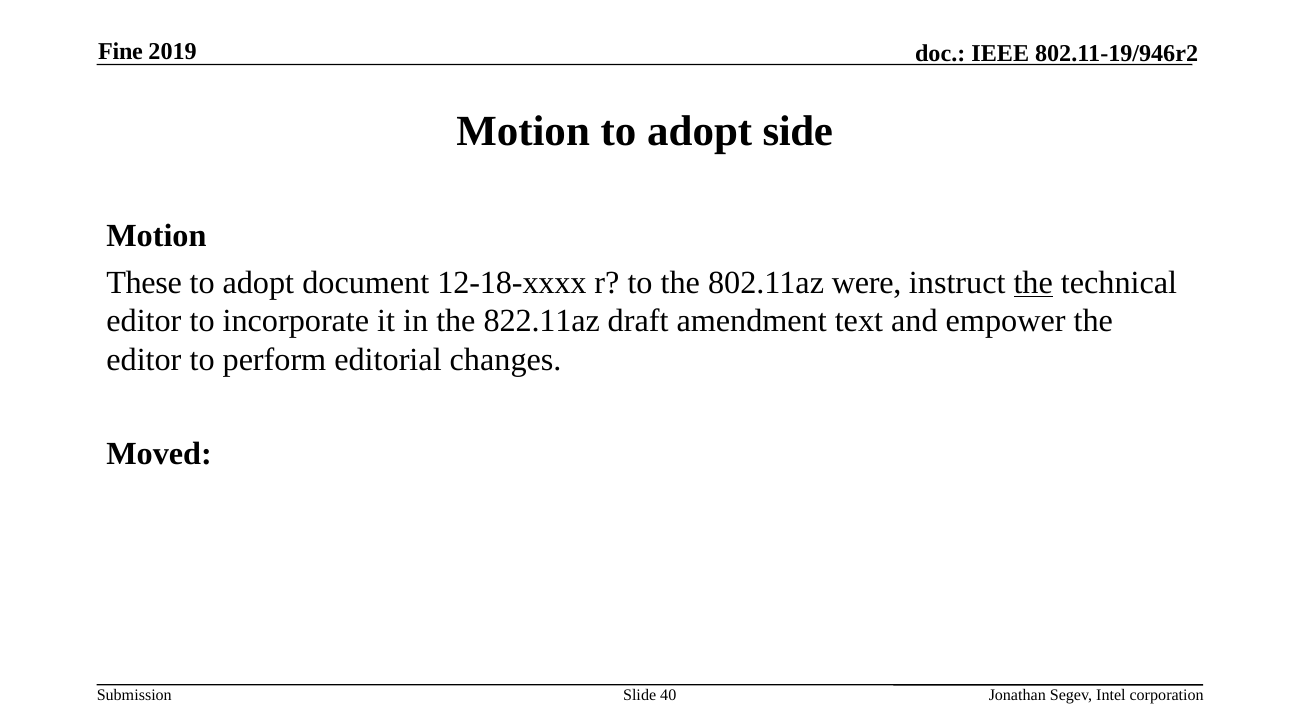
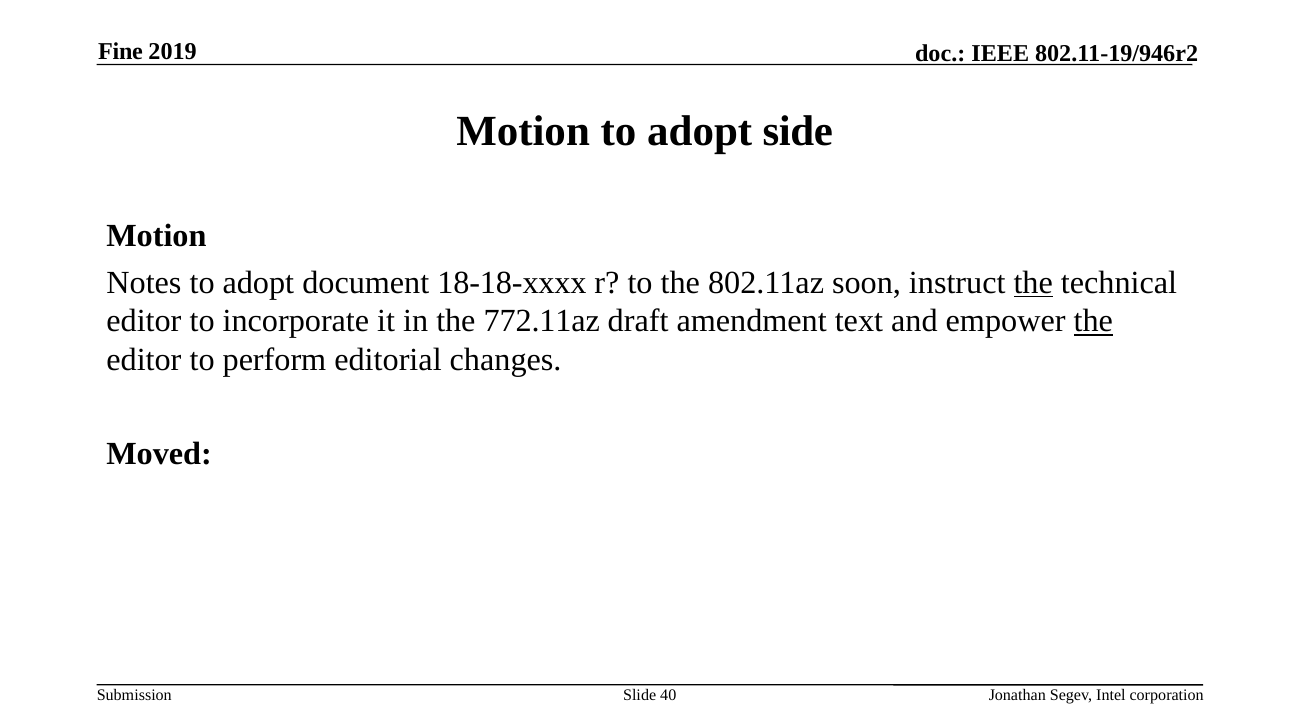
These: These -> Notes
12-18-xxxx: 12-18-xxxx -> 18-18-xxxx
were: were -> soon
822.11az: 822.11az -> 772.11az
the at (1093, 321) underline: none -> present
